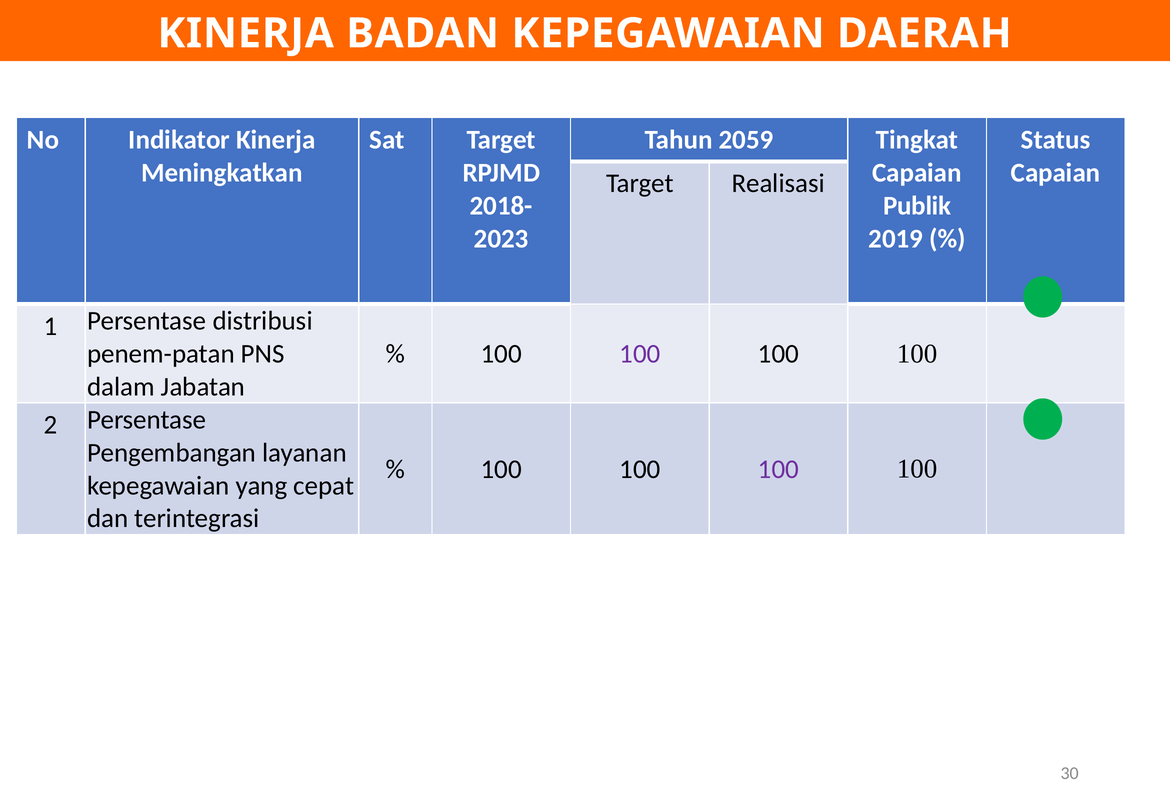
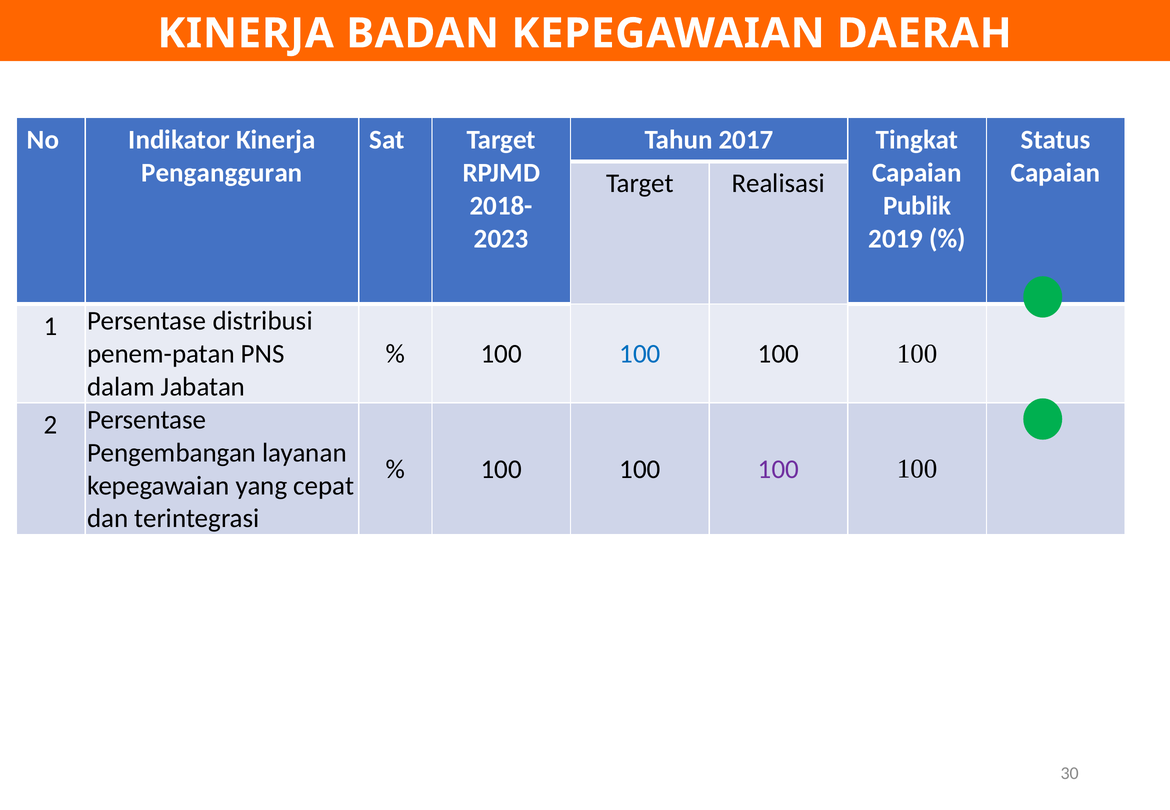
2059: 2059 -> 2017
Meningkatkan: Meningkatkan -> Pengangguran
100 at (640, 354) colour: purple -> blue
